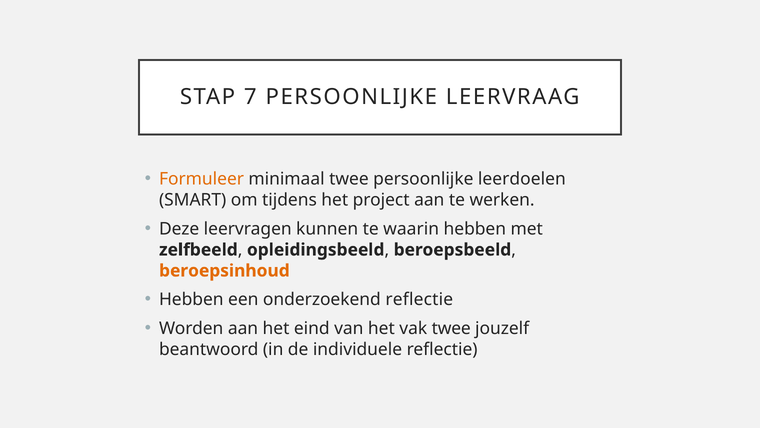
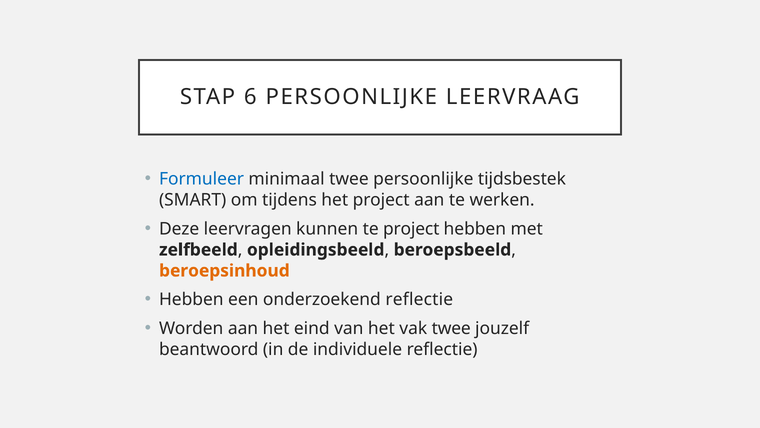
7: 7 -> 6
Formuleer colour: orange -> blue
leerdoelen: leerdoelen -> tijdsbestek
te waarin: waarin -> project
